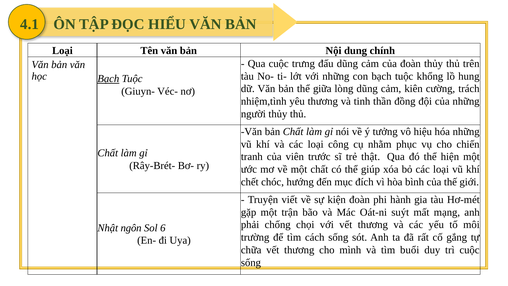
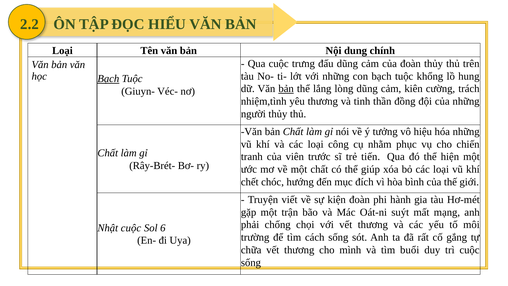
4.1: 4.1 -> 2.2
bản at (286, 89) underline: none -> present
giữa: giữa -> lắng
thật: thật -> tiến
Nhật ngôn: ngôn -> cuộc
